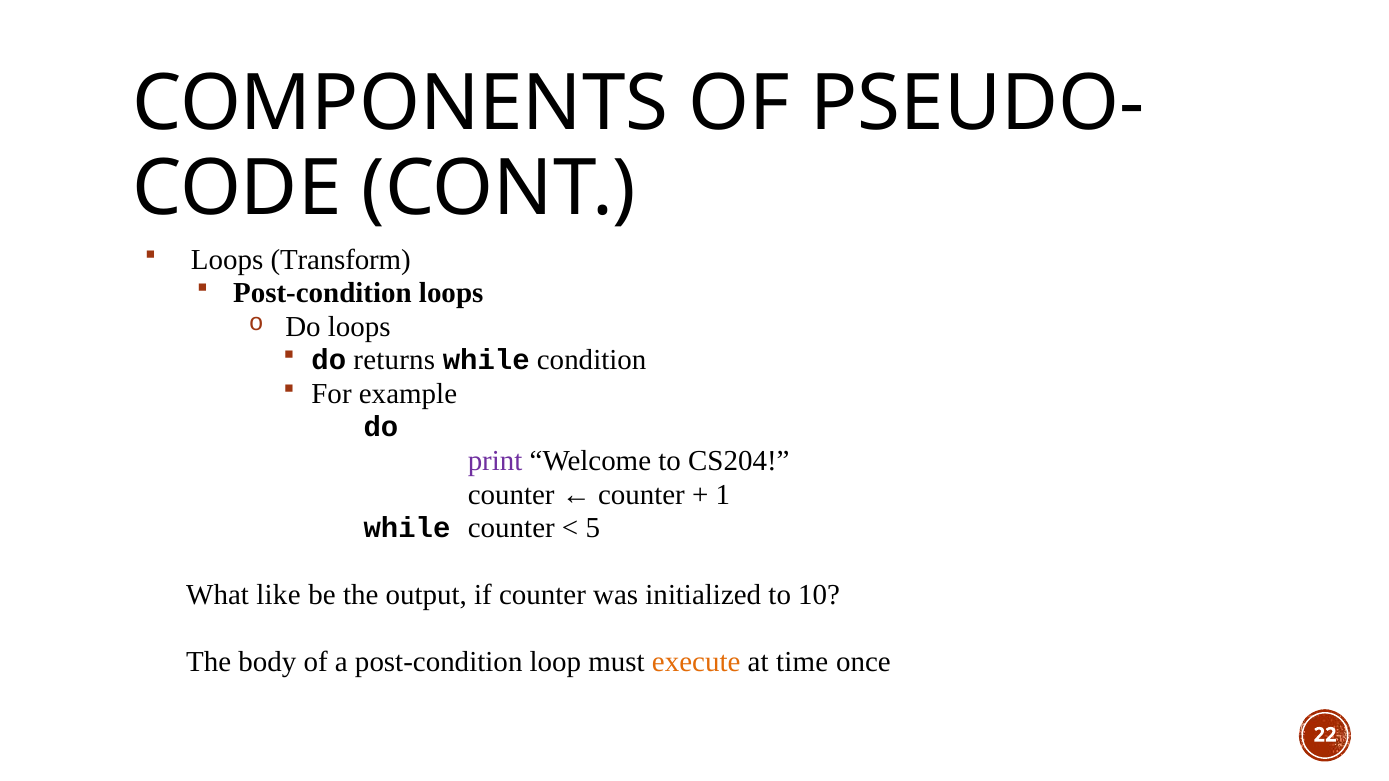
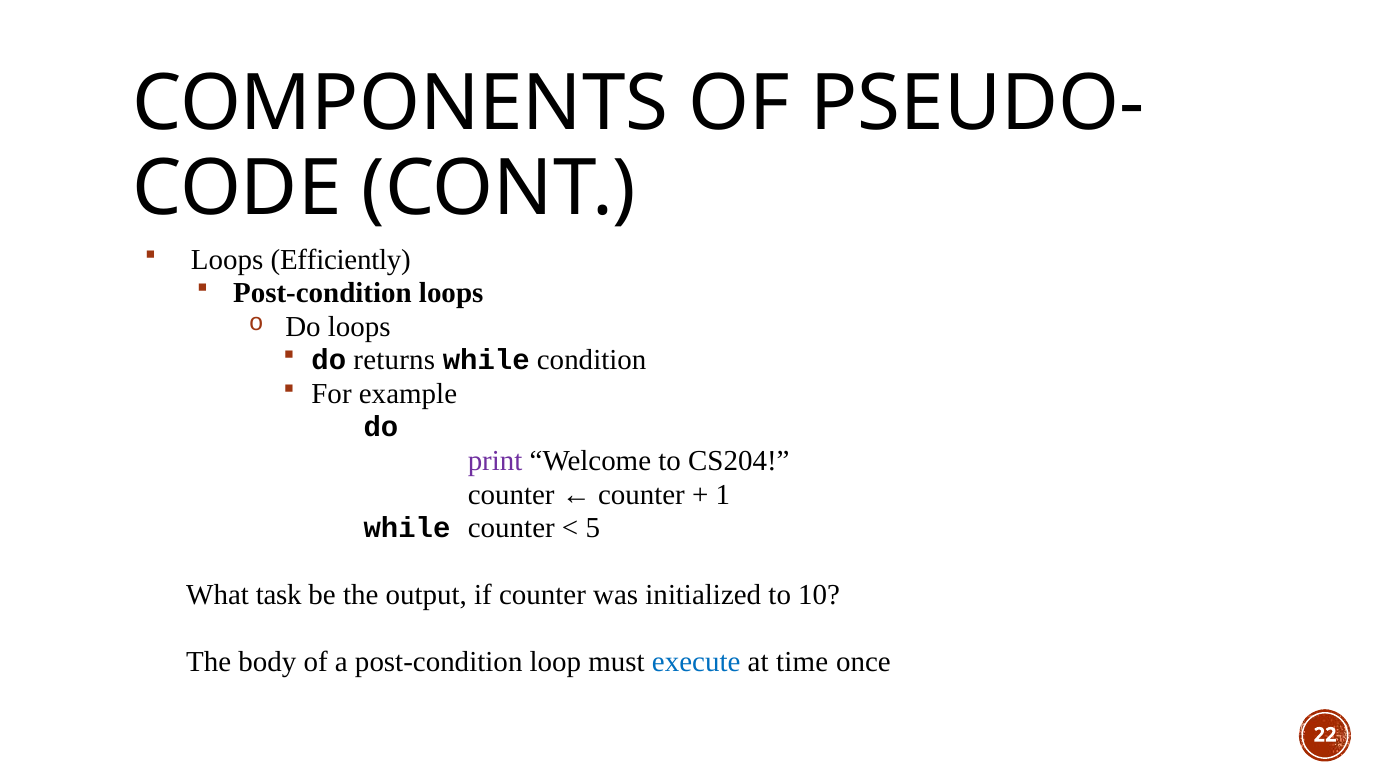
Transform: Transform -> Efficiently
like: like -> task
execute colour: orange -> blue
